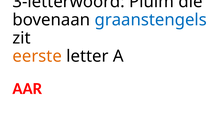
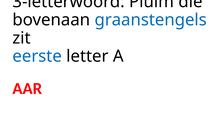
eerste colour: orange -> blue
